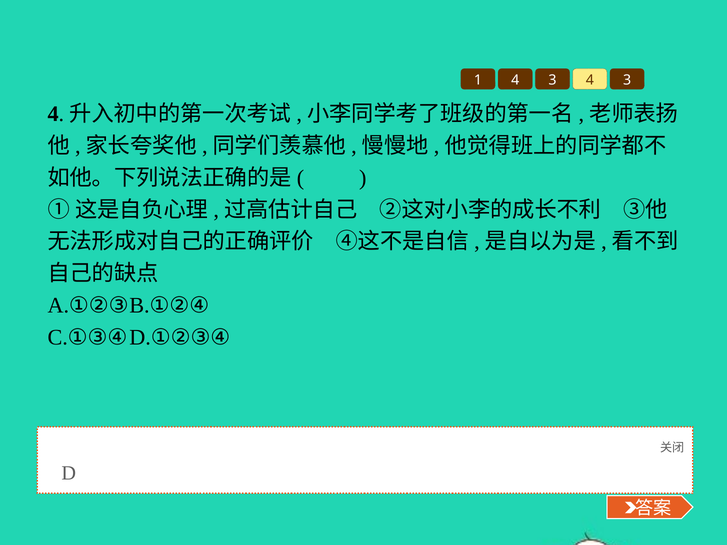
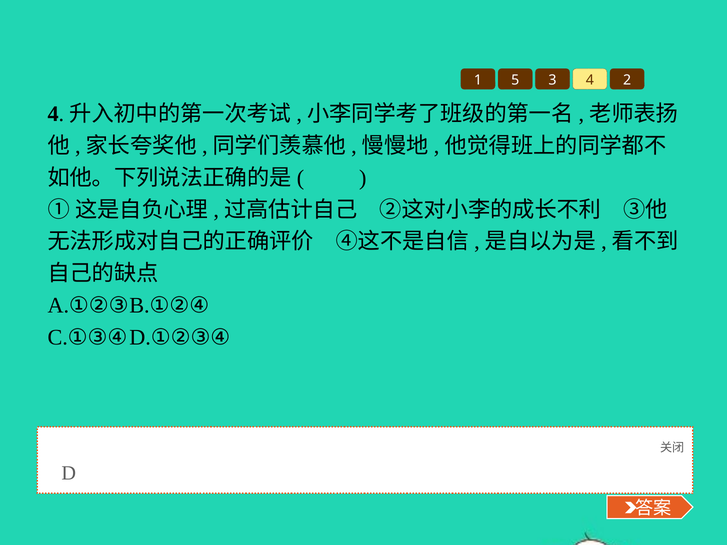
1 4: 4 -> 5
3 4 3: 3 -> 2
